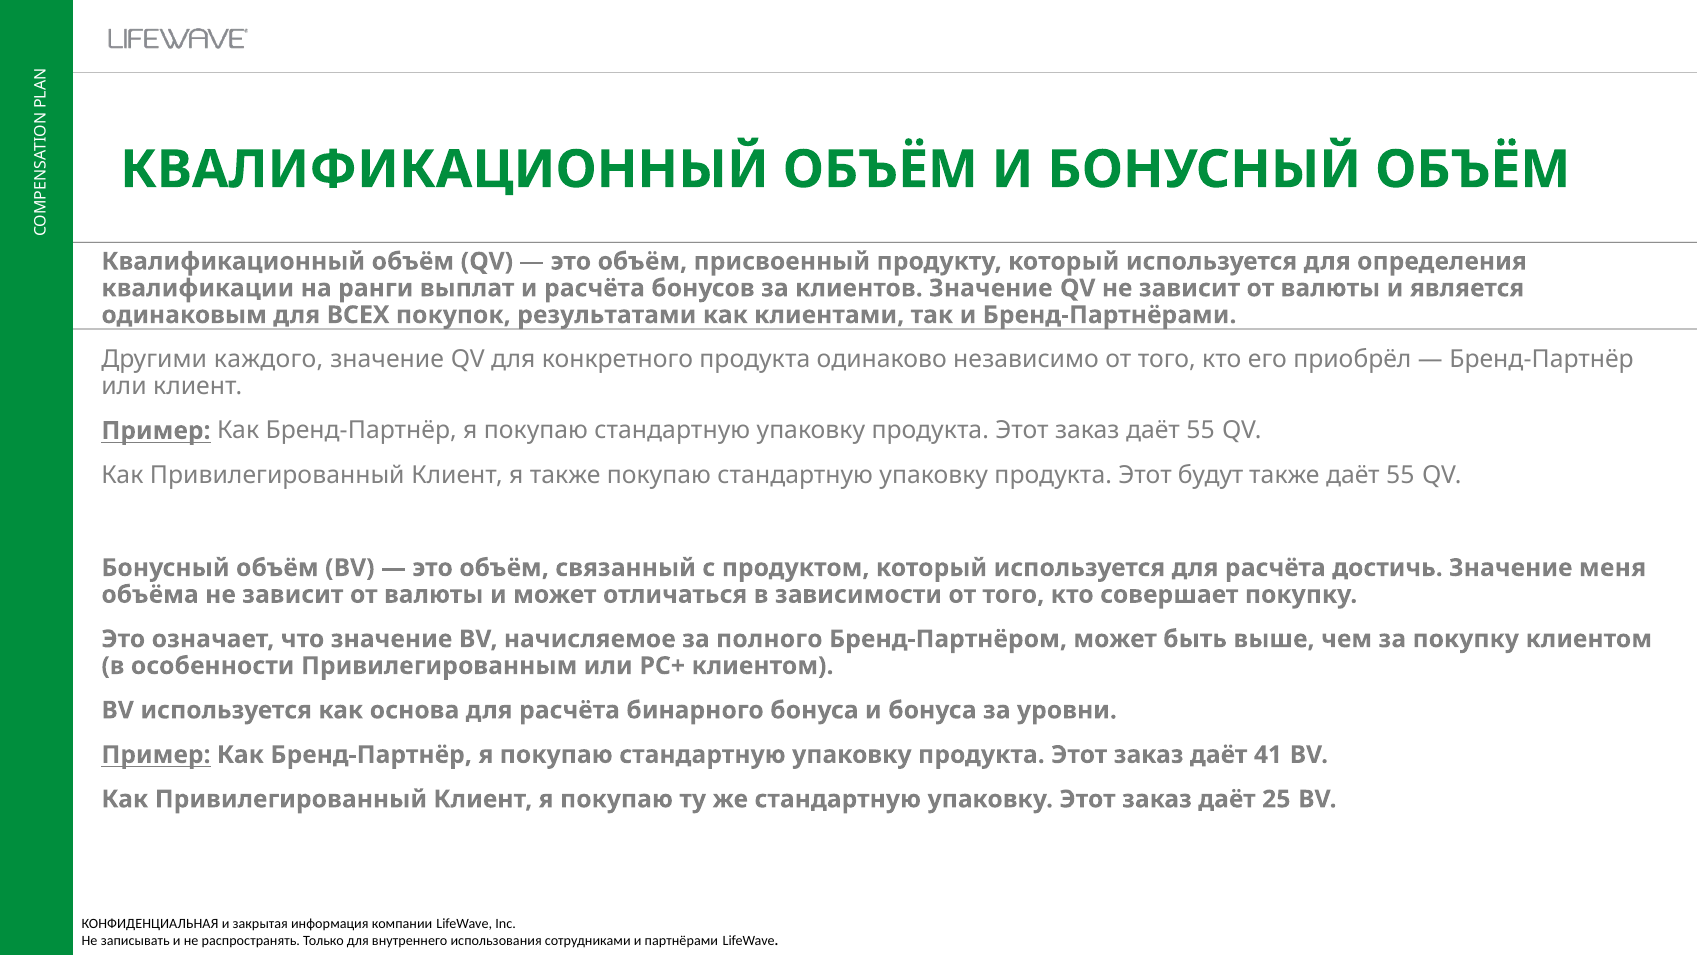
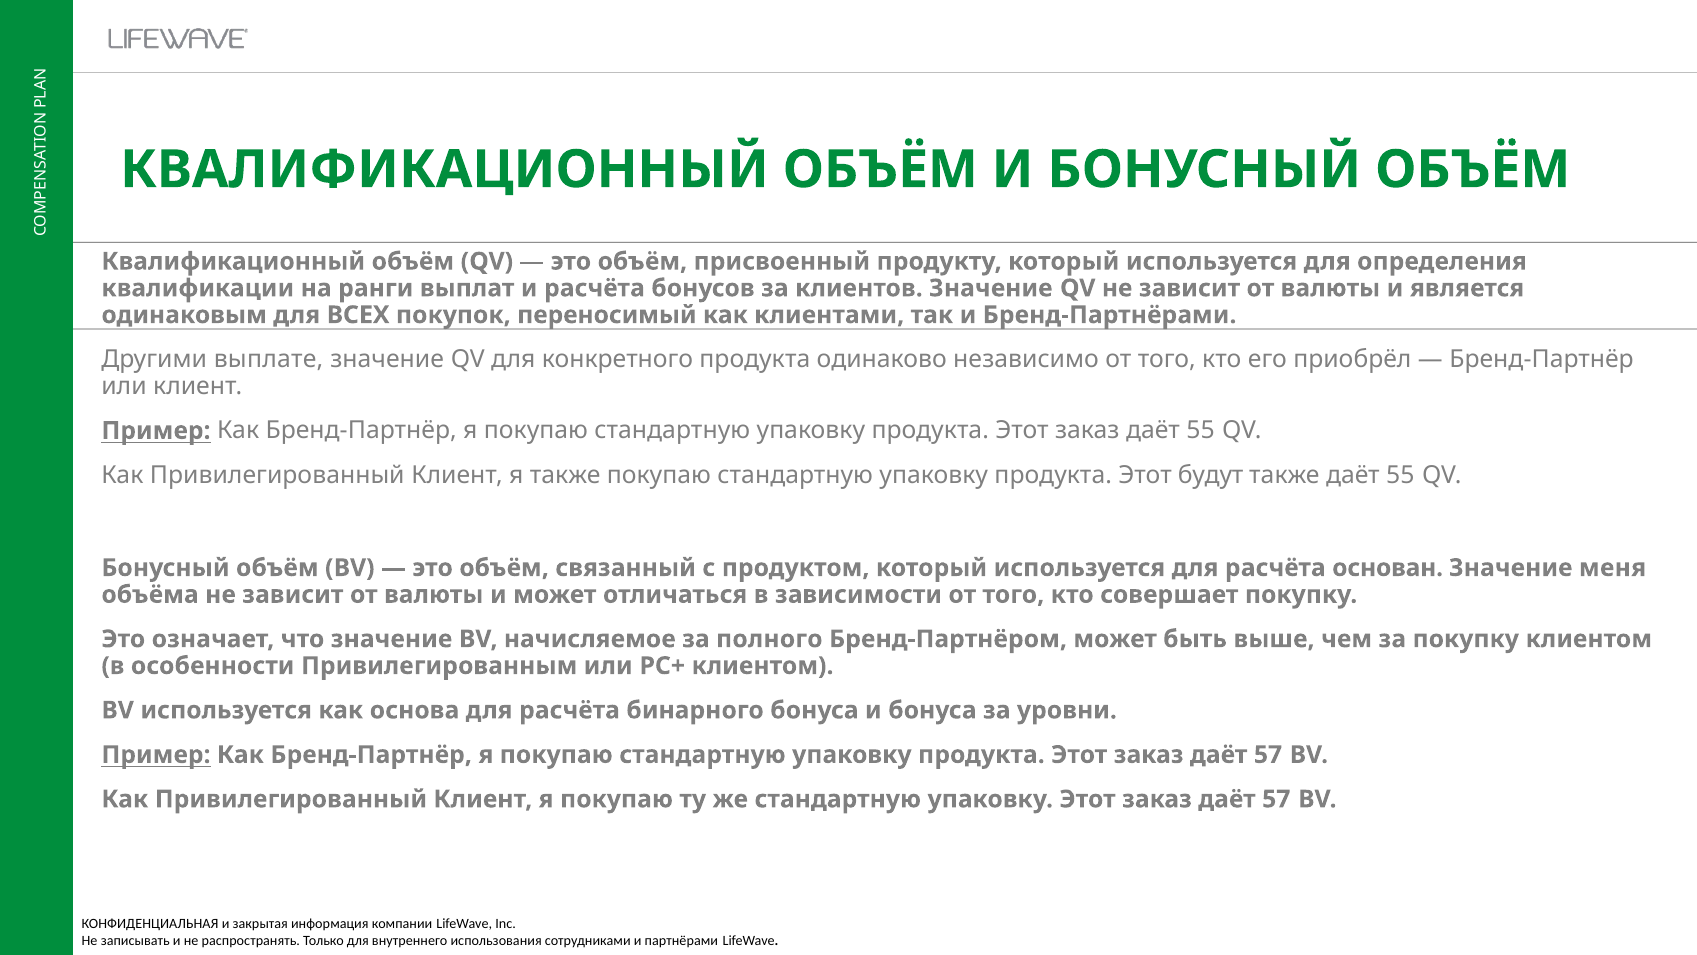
результатами: результатами -> переносимый
каждого: каждого -> выплате
достичь: достичь -> основан
41 at (1268, 754): 41 -> 57
25 at (1276, 799): 25 -> 57
